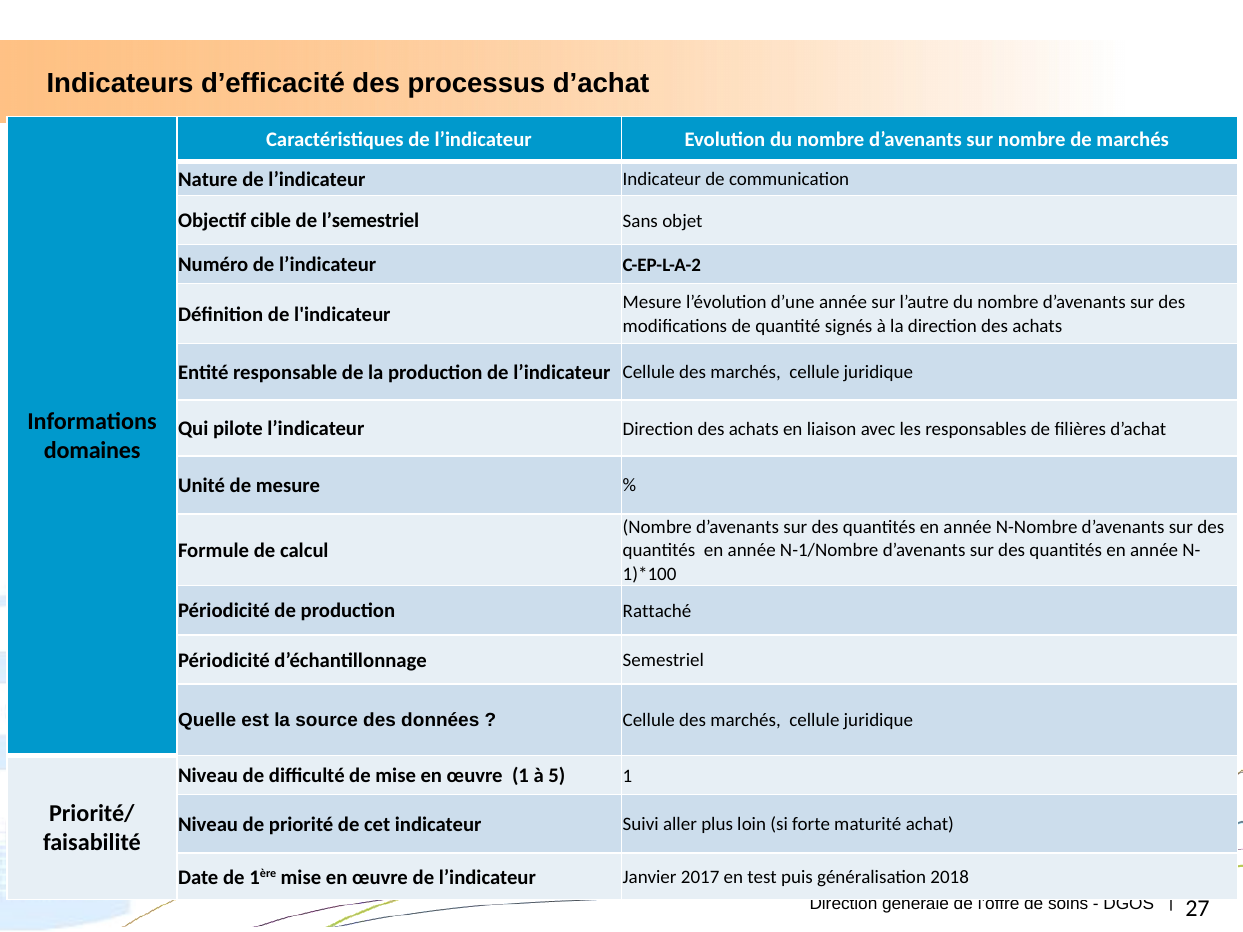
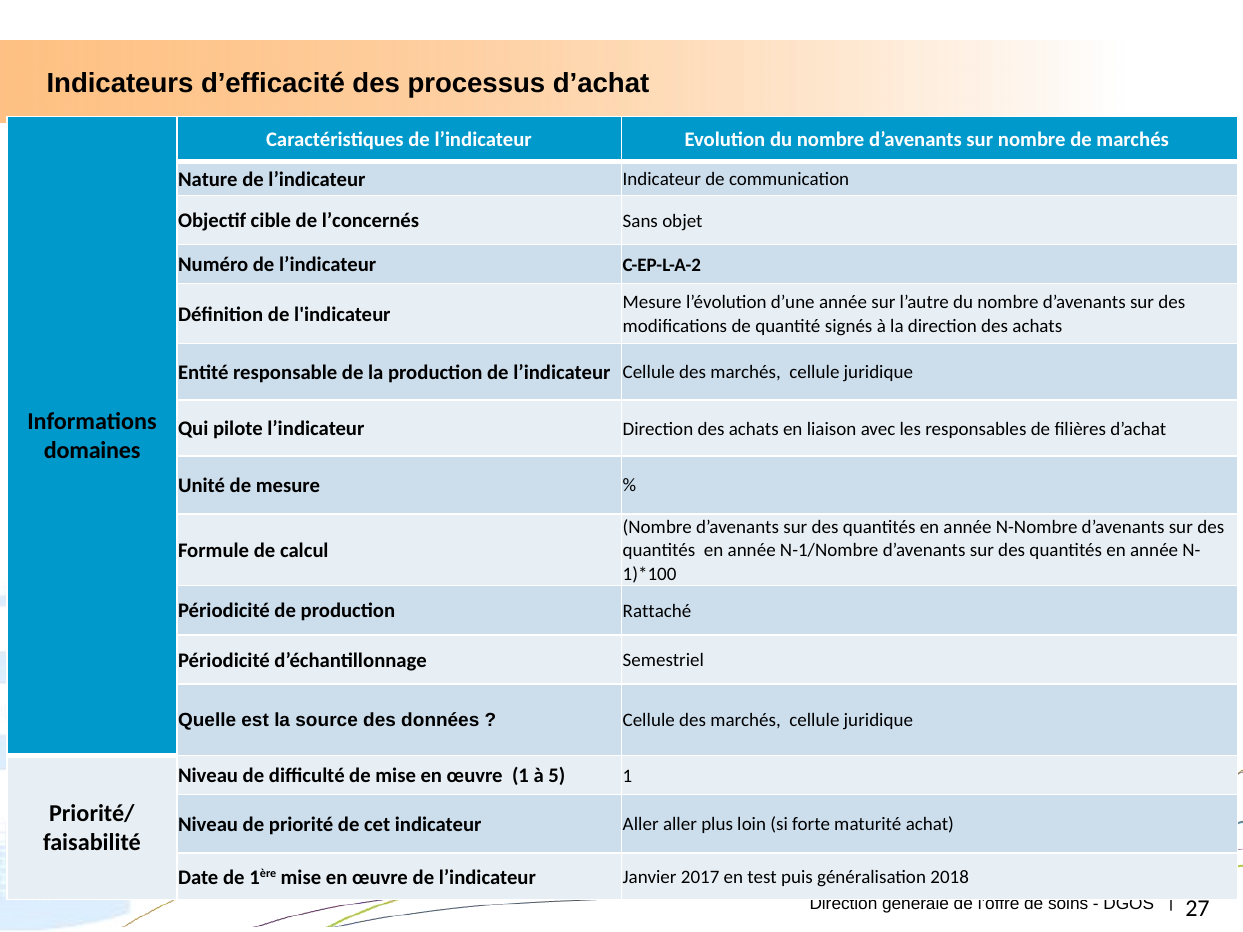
l’semestriel: l’semestriel -> l’concernés
indicateur Suivi: Suivi -> Aller
